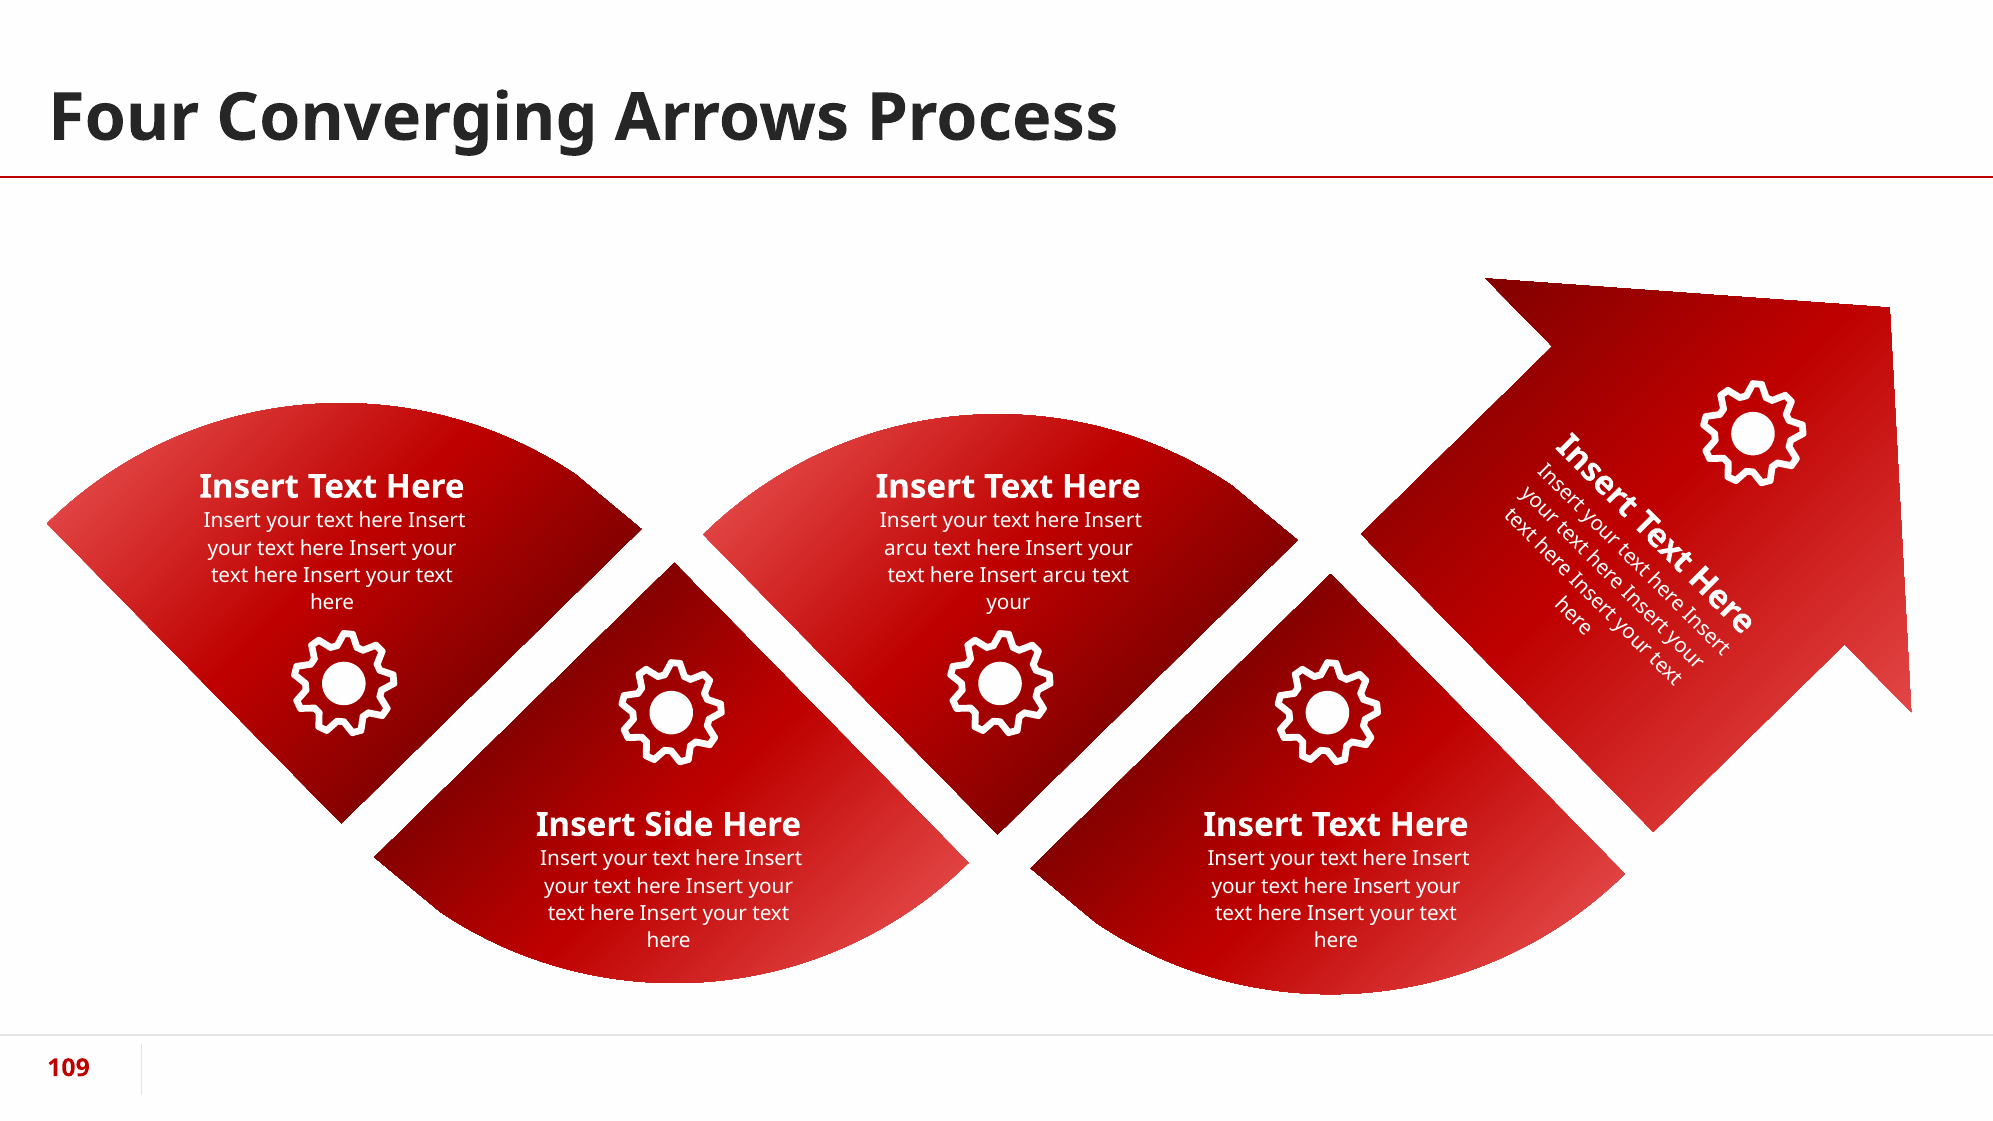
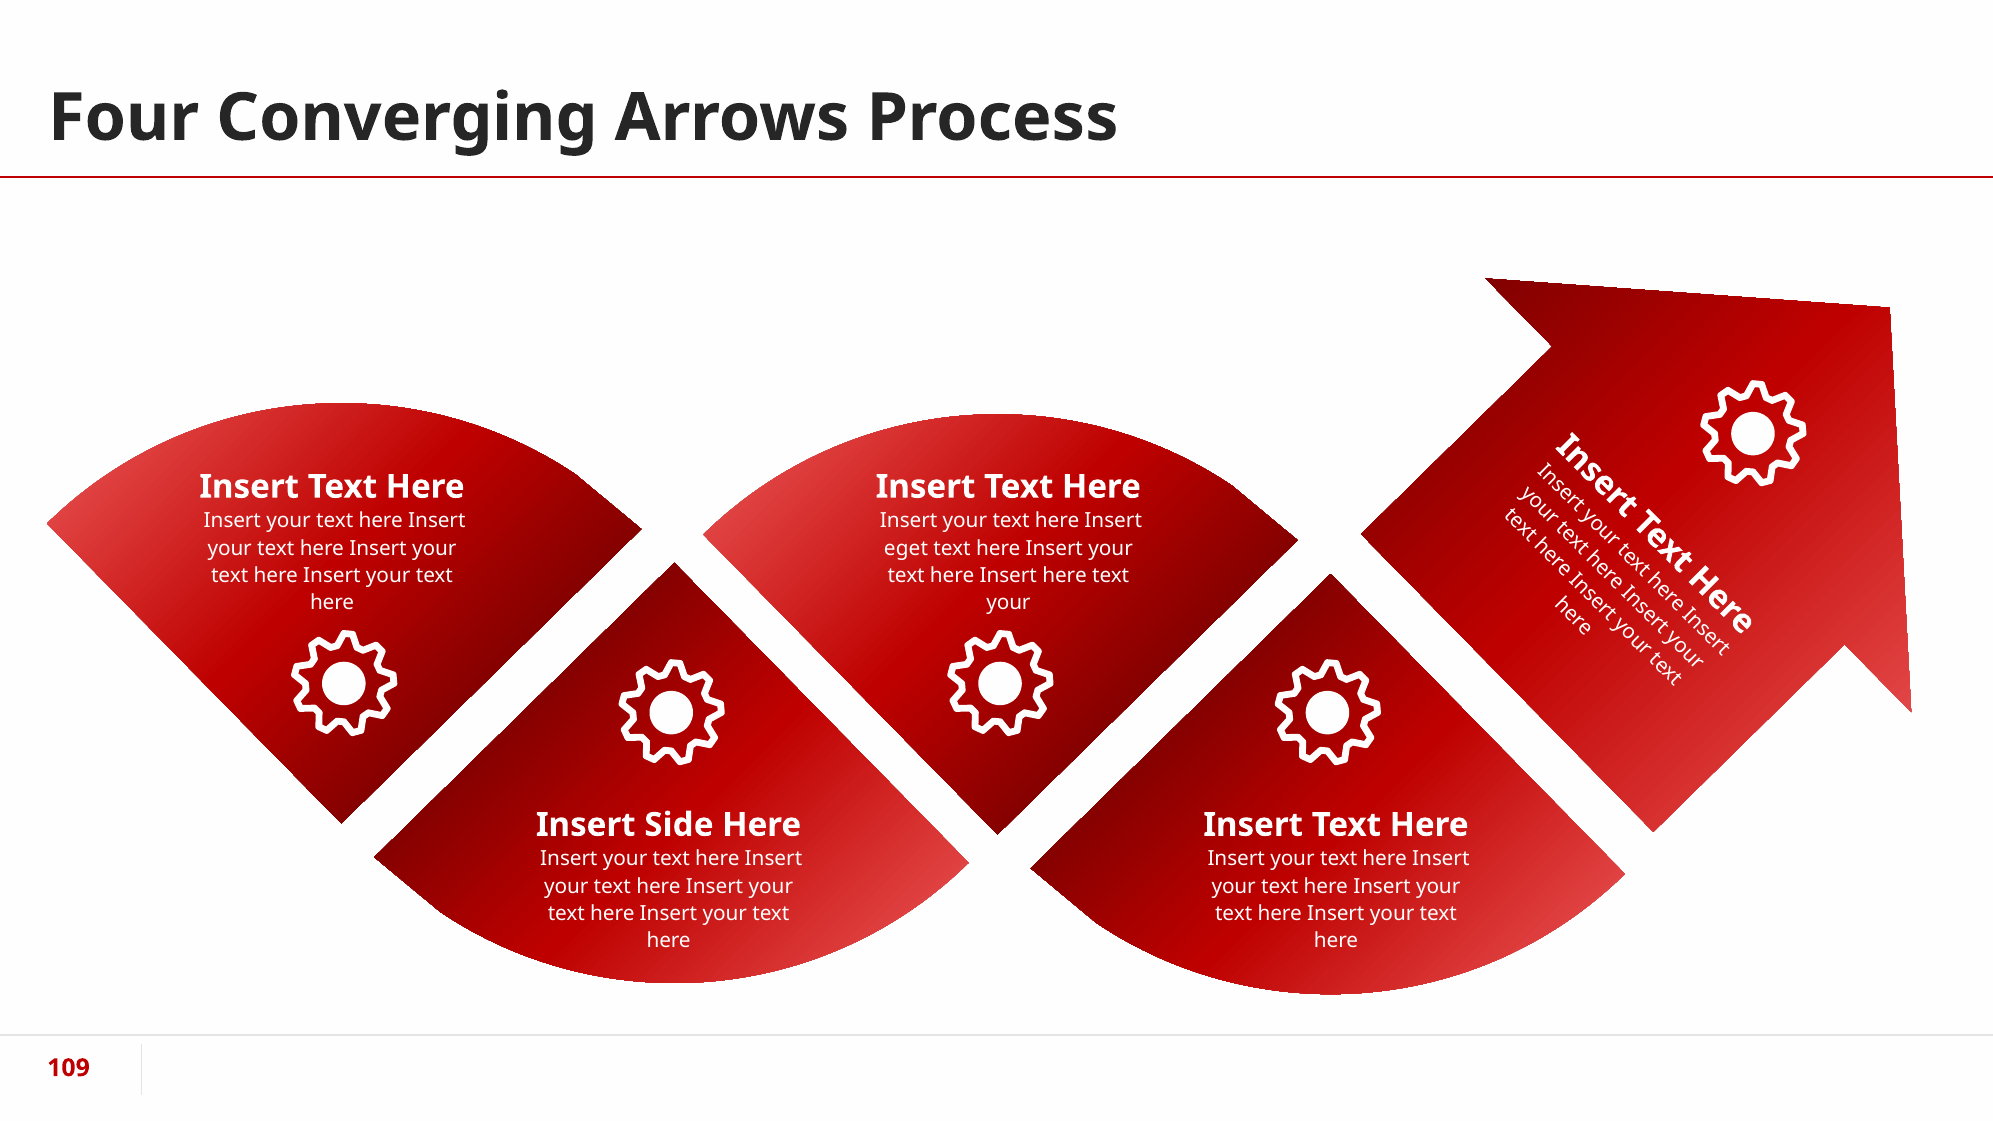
arcu at (906, 548): arcu -> eget
arcu at (1064, 576): arcu -> here
